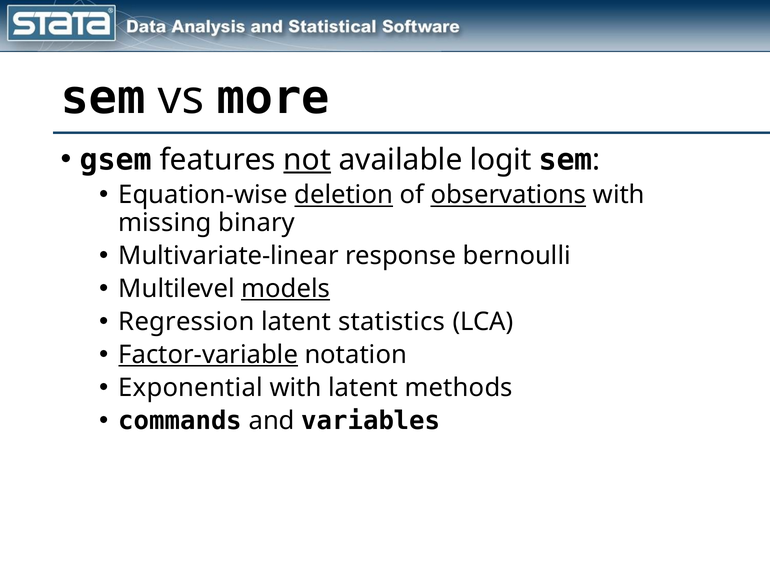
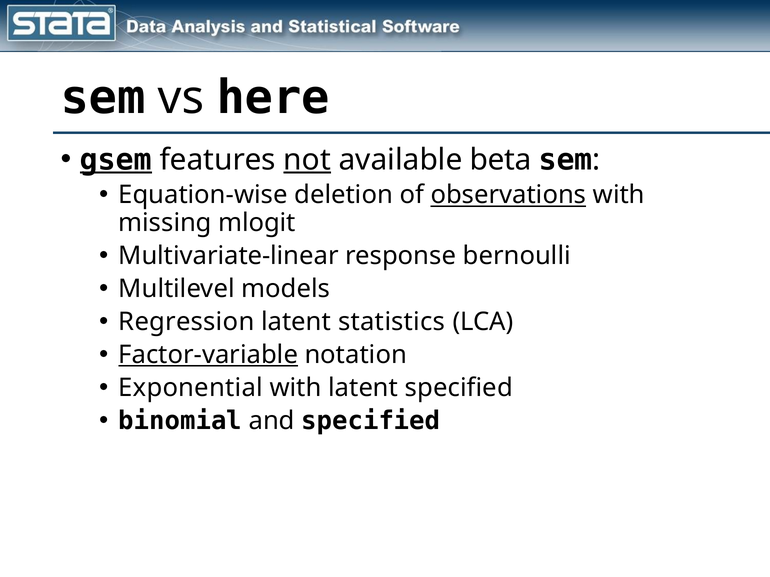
more: more -> here
gsem underline: none -> present
logit: logit -> beta
deletion underline: present -> none
binary: binary -> mlogit
models underline: present -> none
latent methods: methods -> specified
commands: commands -> binomial
and variables: variables -> specified
